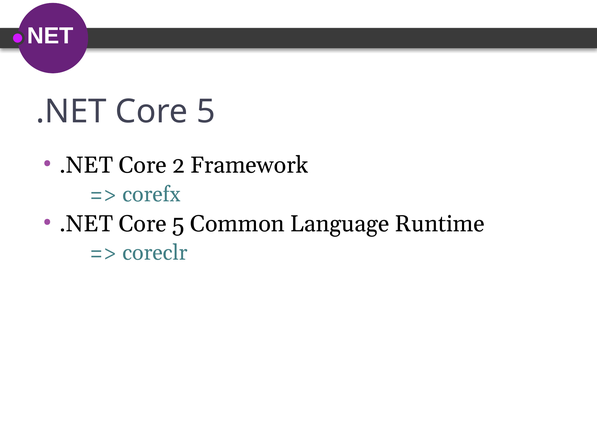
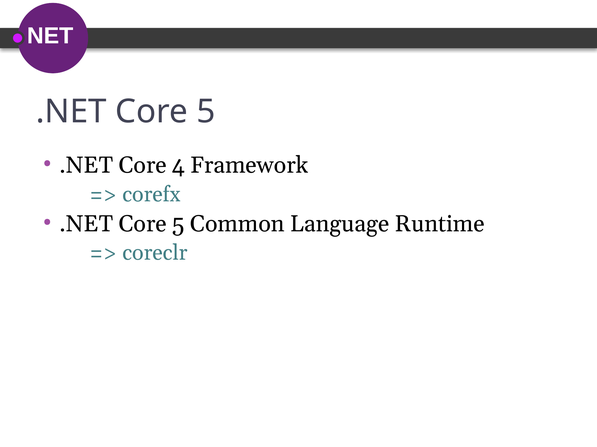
2: 2 -> 4
